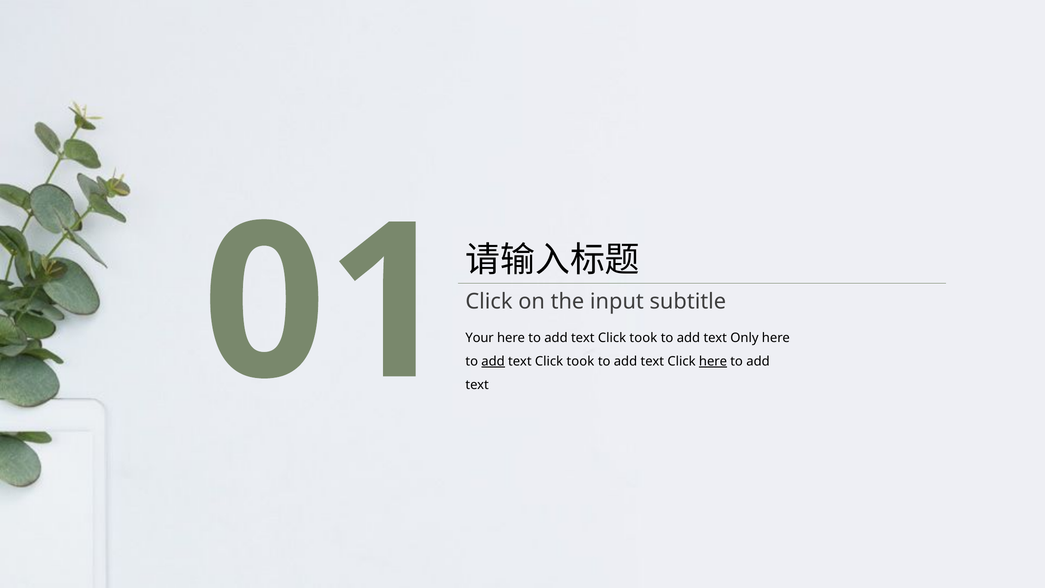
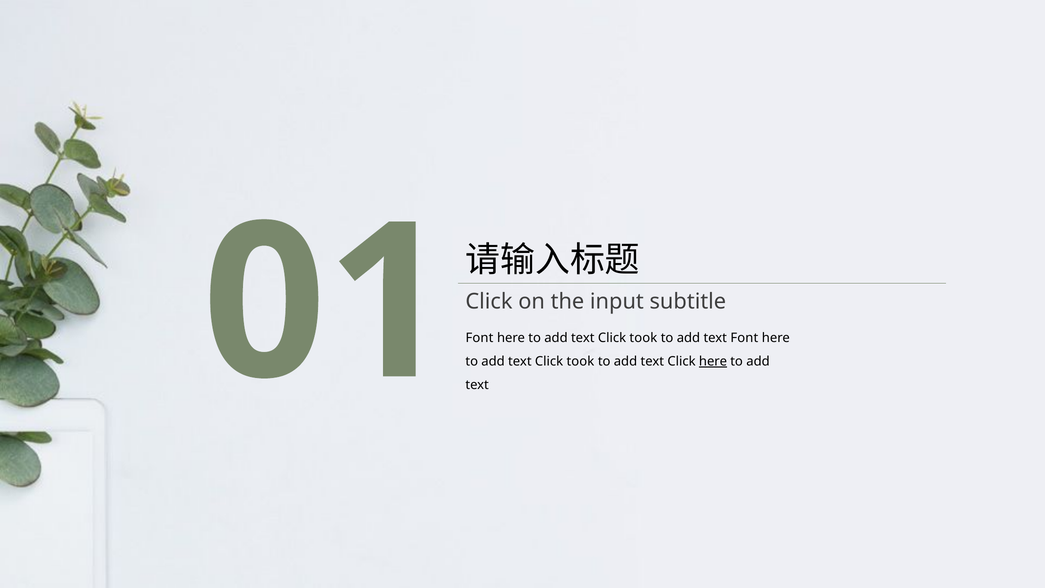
Your at (480, 338): Your -> Font
text Only: Only -> Font
add at (493, 361) underline: present -> none
